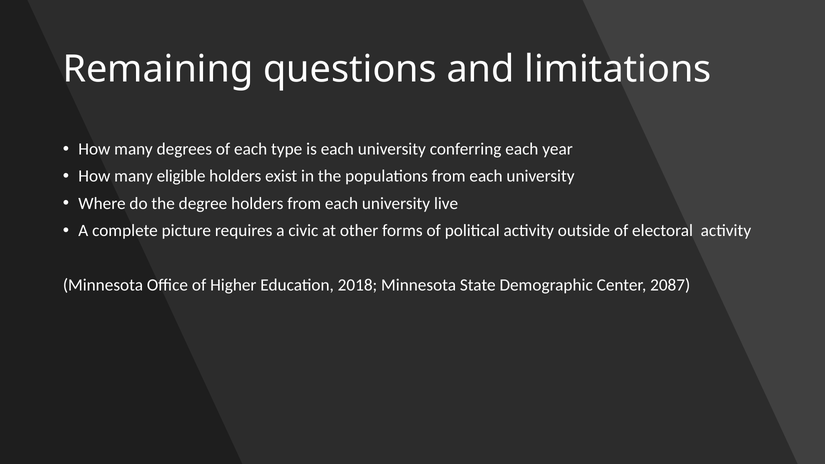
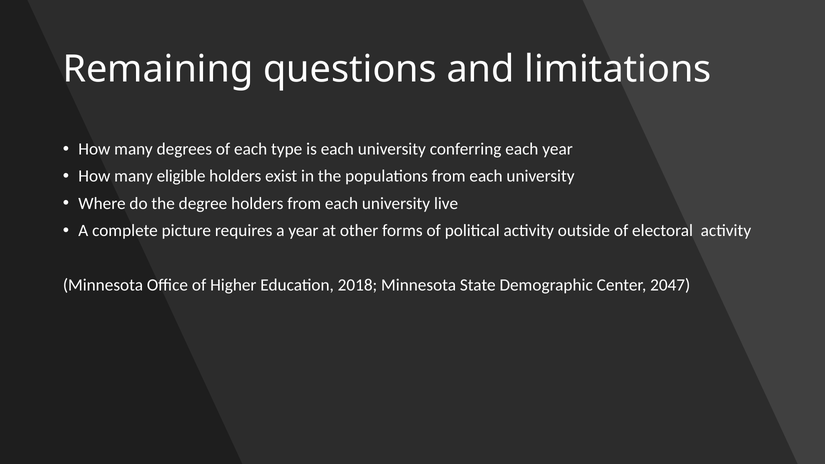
a civic: civic -> year
2087: 2087 -> 2047
